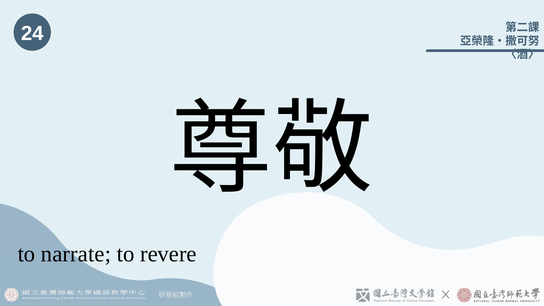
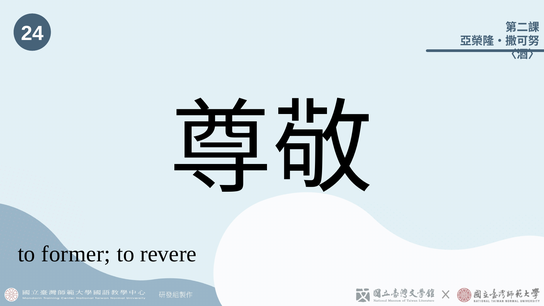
narrate: narrate -> former
